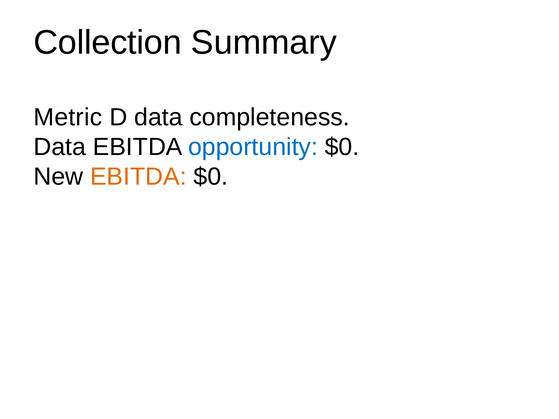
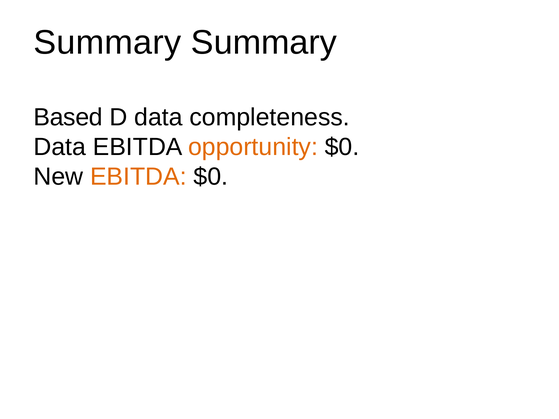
Collection at (108, 42): Collection -> Summary
Metric: Metric -> Based
opportunity colour: blue -> orange
